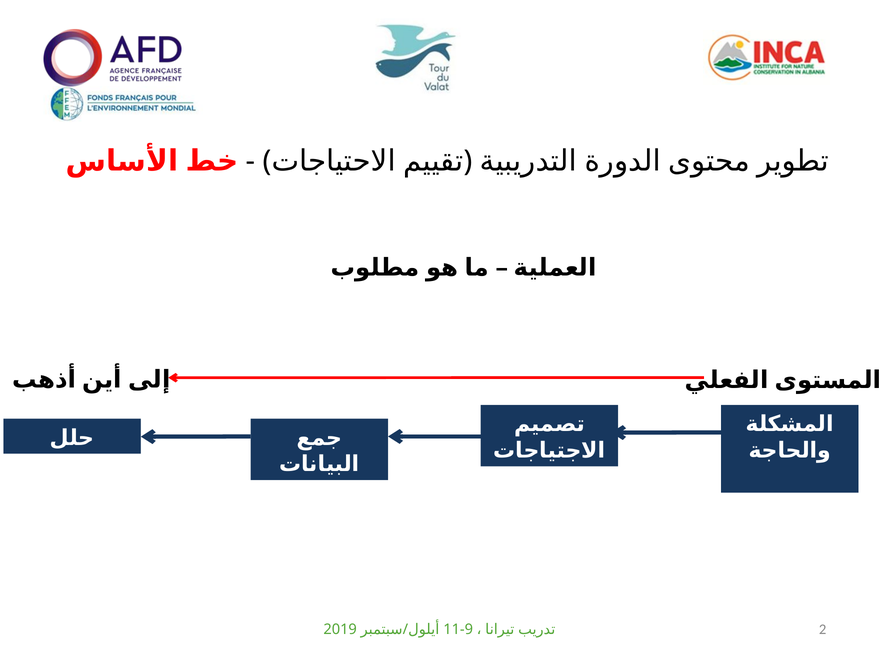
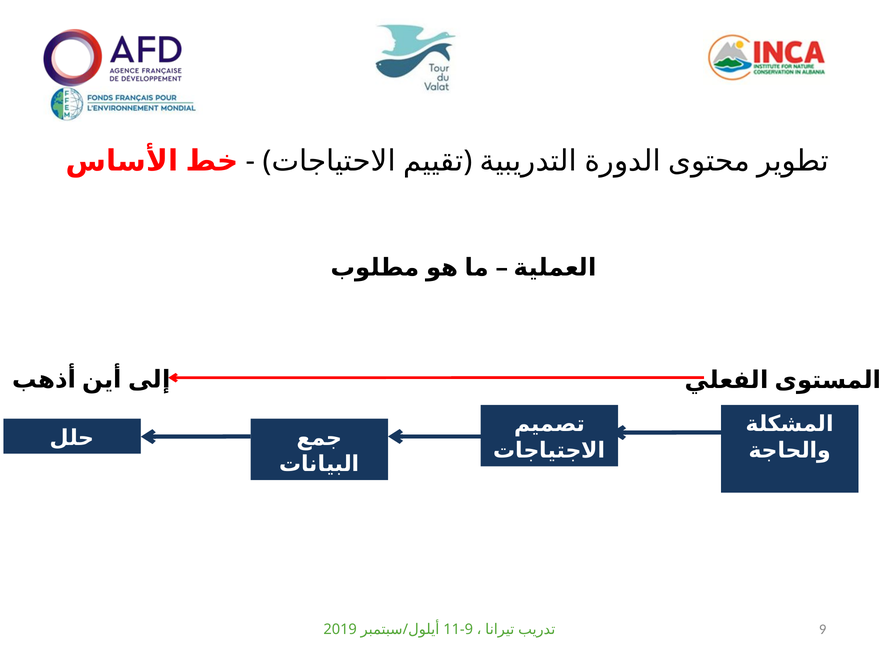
2019 2: 2 -> 9
